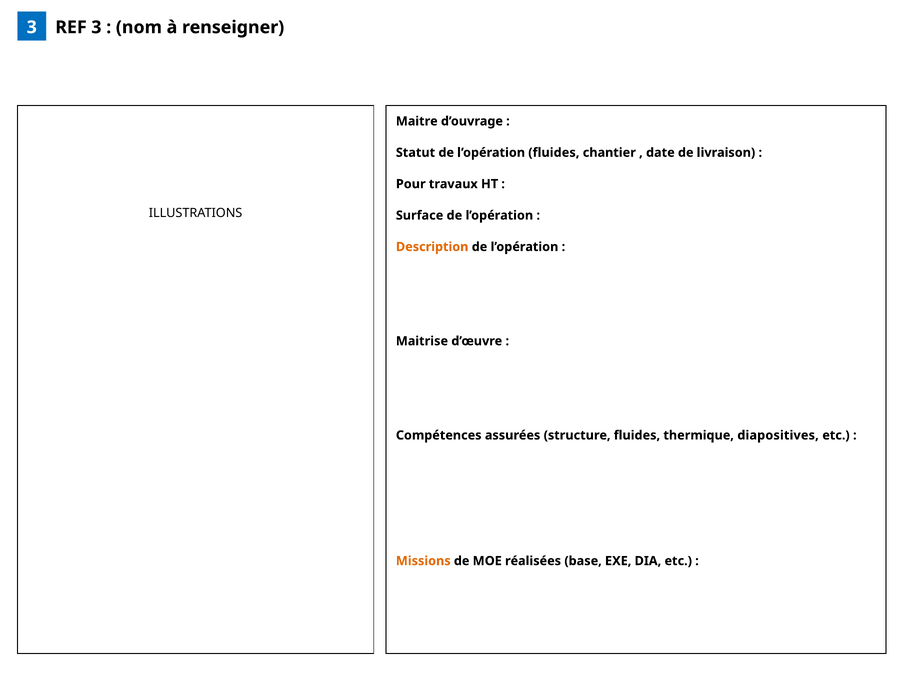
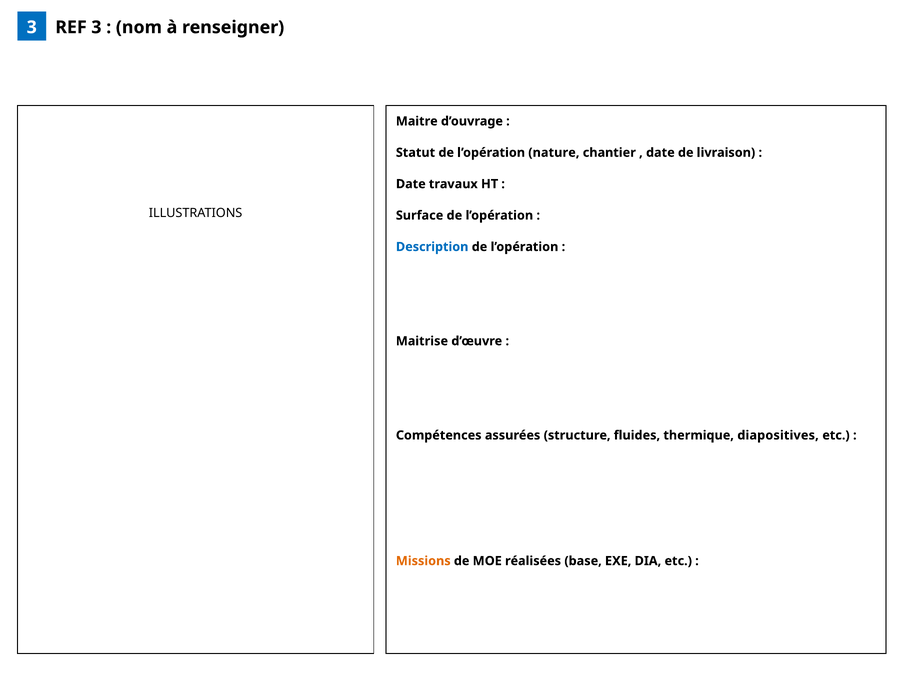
l’opération fluides: fluides -> nature
Pour at (411, 184): Pour -> Date
Description colour: orange -> blue
